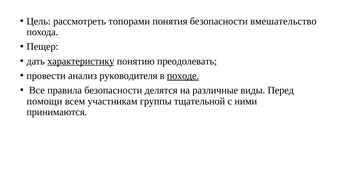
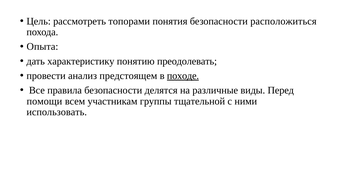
вмешательство: вмешательство -> расположиться
Пещер: Пещер -> Опыта
характеристику underline: present -> none
руководителя: руководителя -> предстоящем
принимаются: принимаются -> использовать
